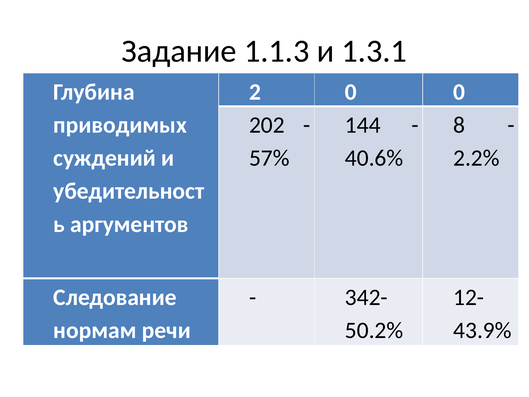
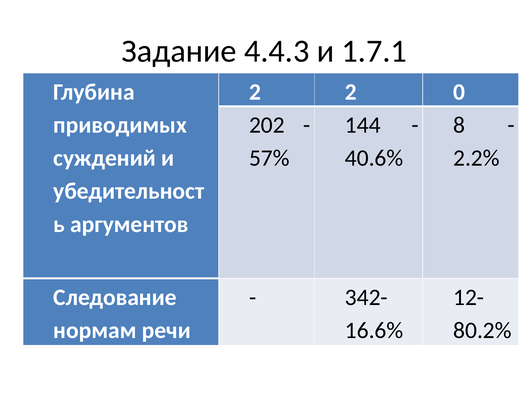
1.1.3: 1.1.3 -> 4.4.3
1.3.1: 1.3.1 -> 1.7.1
2 0: 0 -> 2
50.2%: 50.2% -> 16.6%
43.9%: 43.9% -> 80.2%
